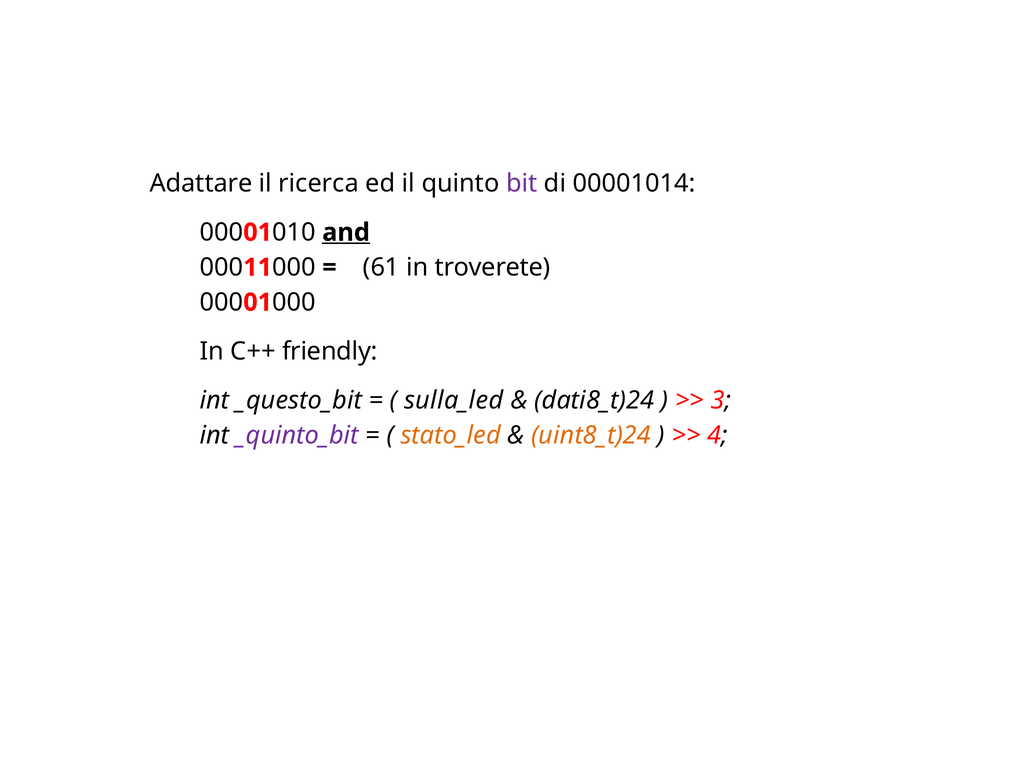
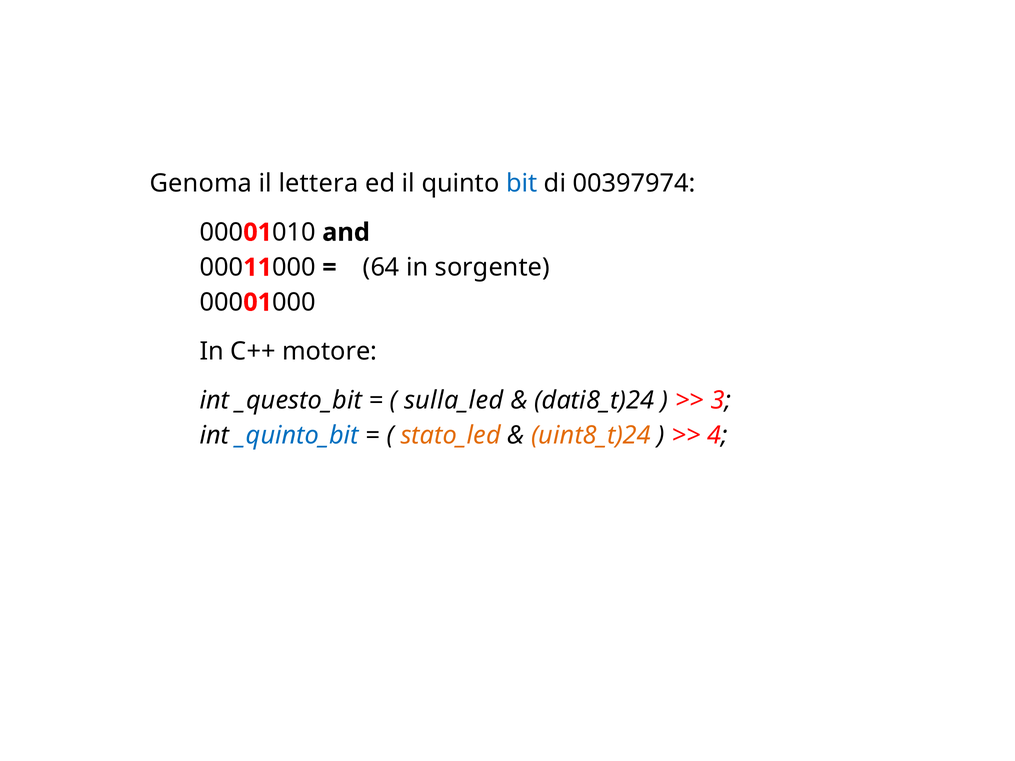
Adattare: Adattare -> Genoma
ricerca: ricerca -> lettera
bit colour: purple -> blue
00001014: 00001014 -> 00397974
and underline: present -> none
61: 61 -> 64
troverete: troverete -> sorgente
friendly: friendly -> motore
_quinto_bit colour: purple -> blue
